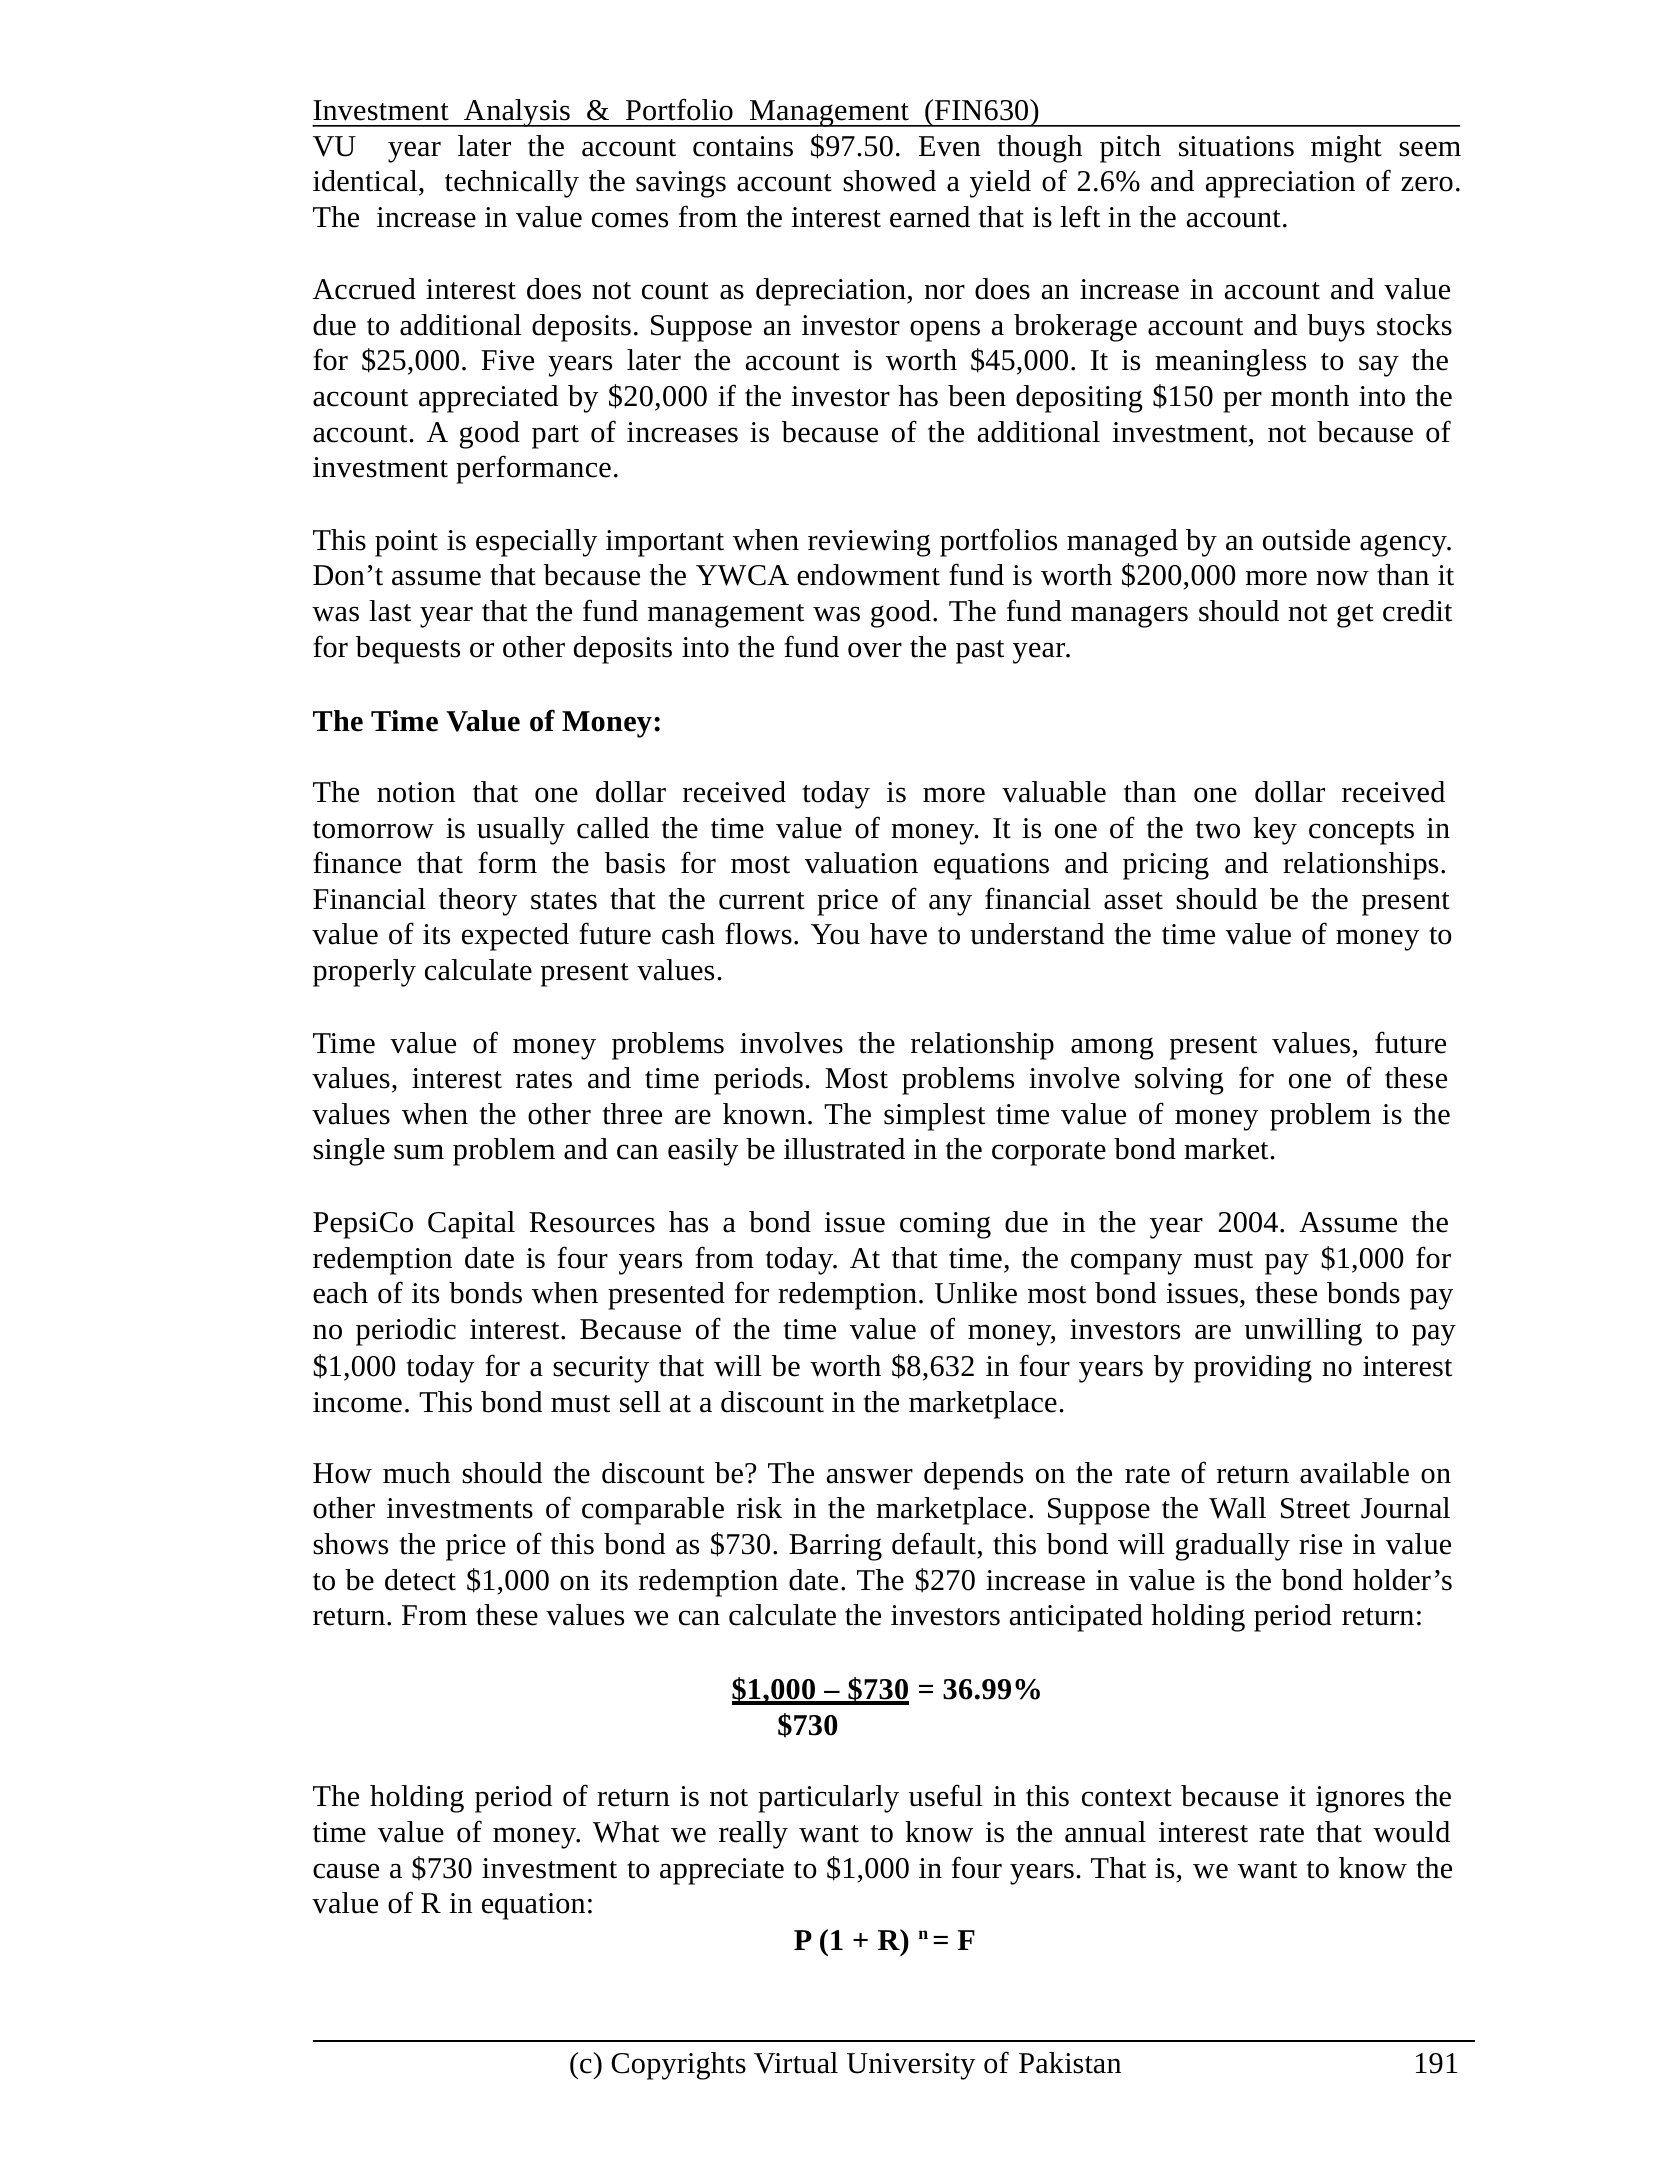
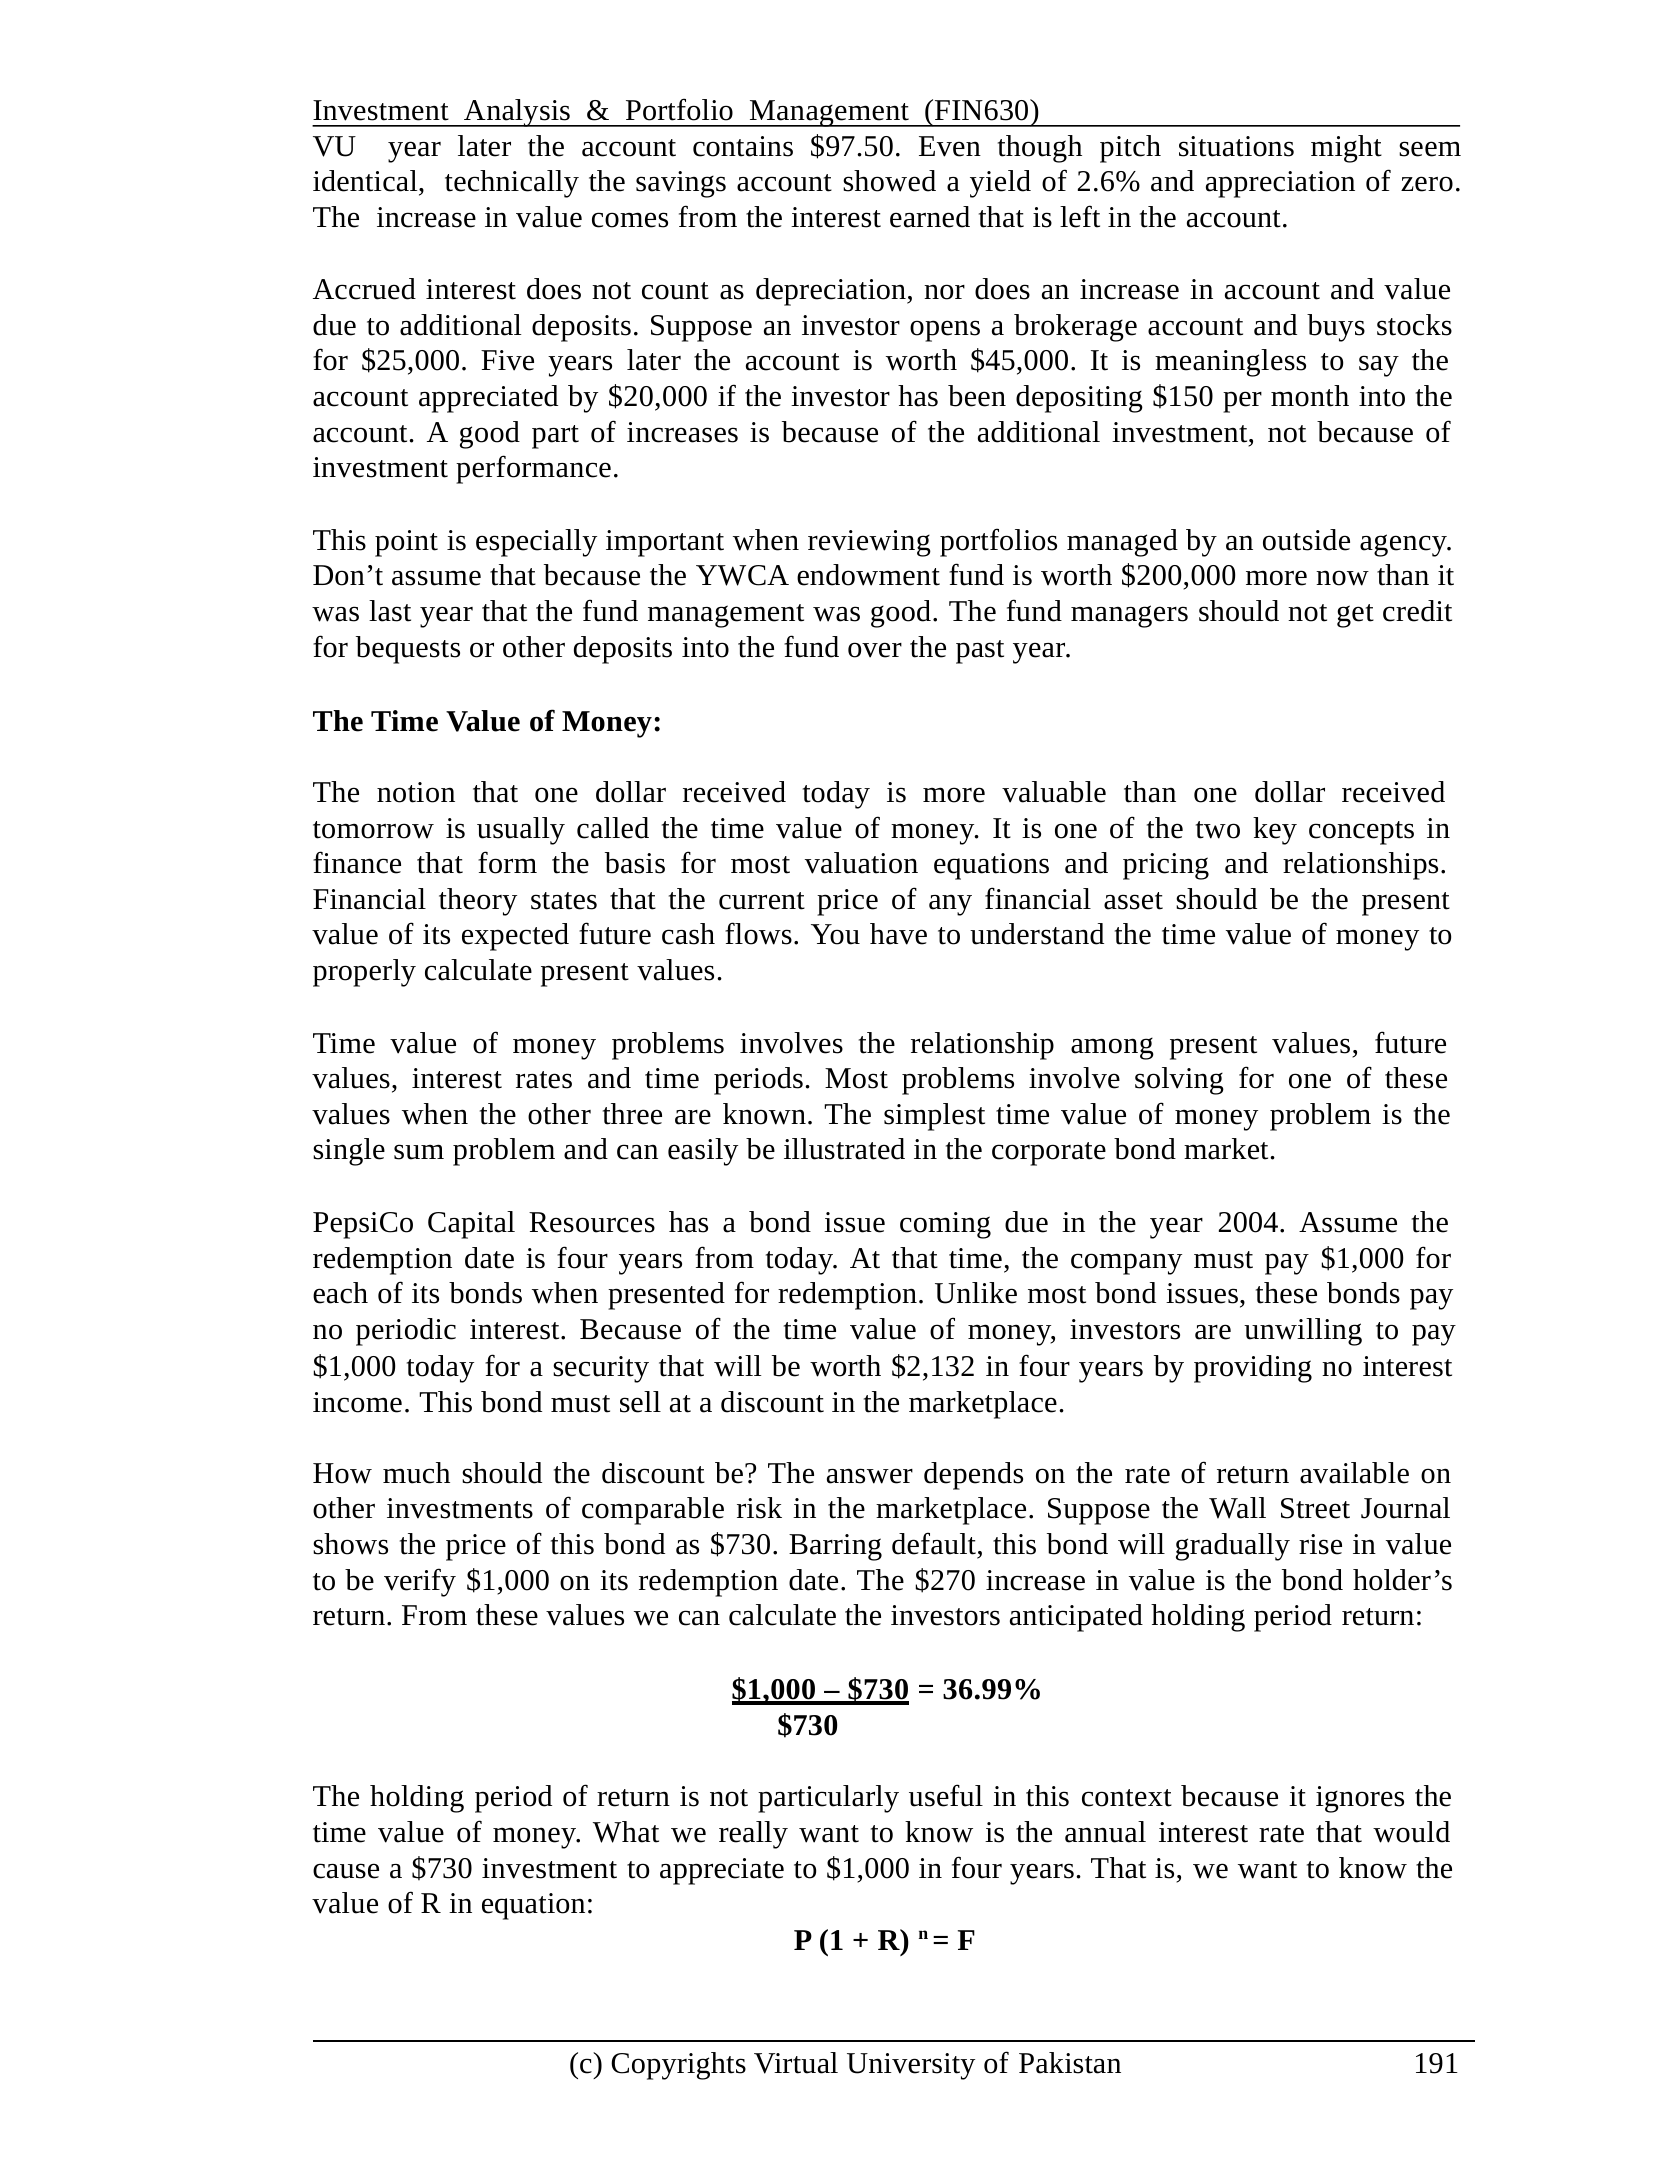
$8,632: $8,632 -> $2,132
detect: detect -> verify
